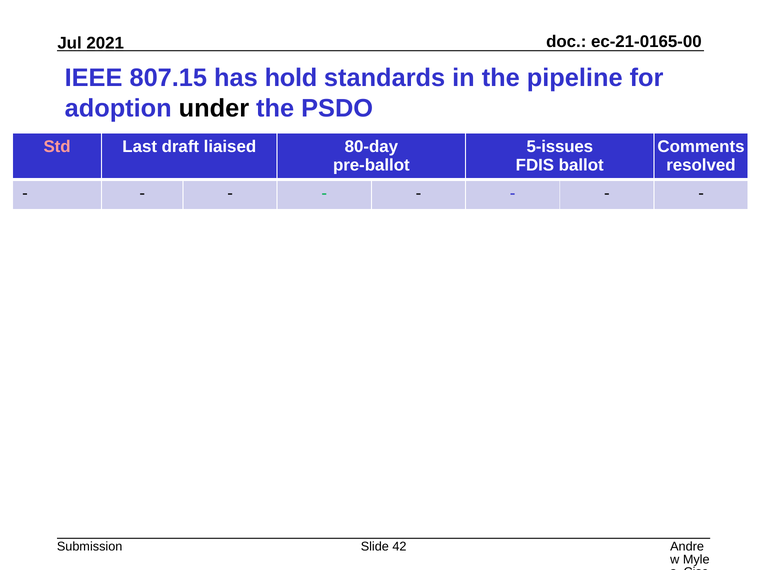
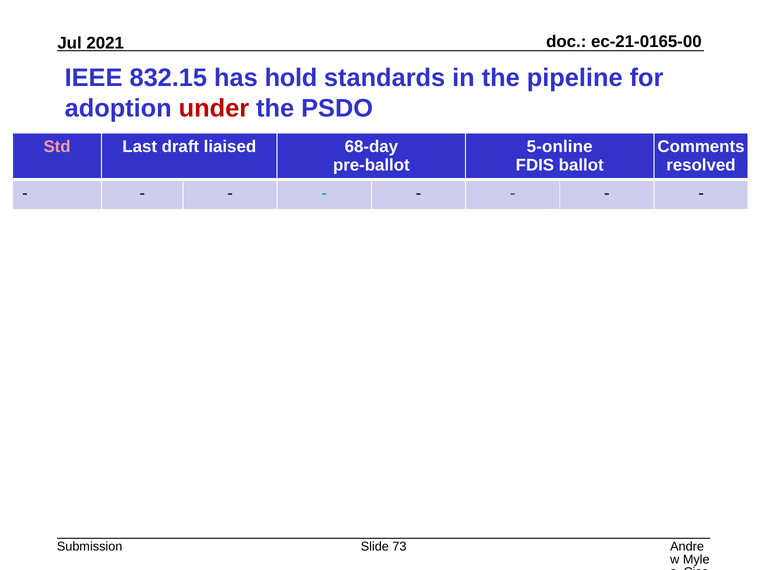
807.15: 807.15 -> 832.15
under colour: black -> red
80-day: 80-day -> 68-day
5-issues: 5-issues -> 5-online
42: 42 -> 73
